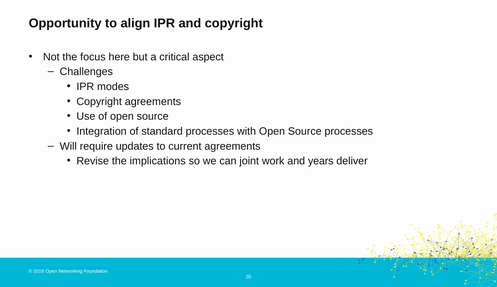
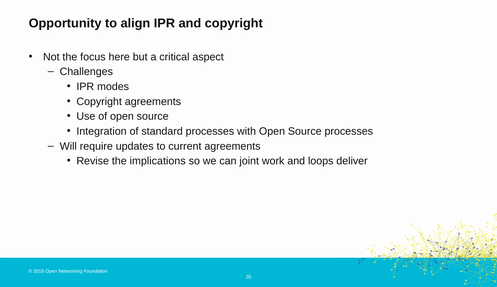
years: years -> loops
